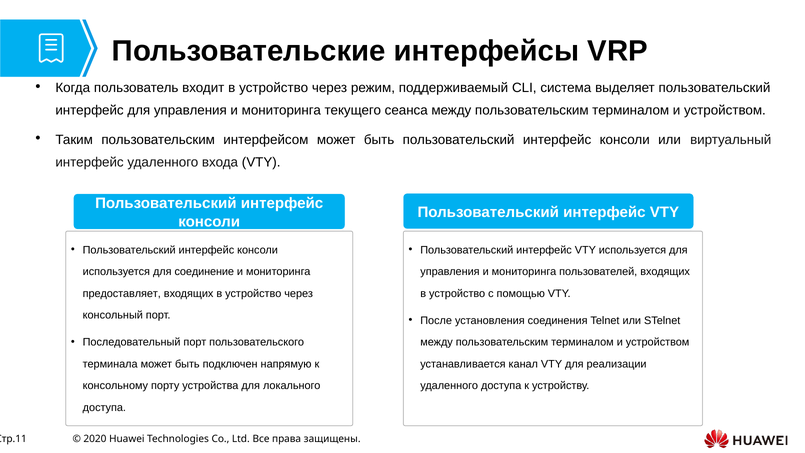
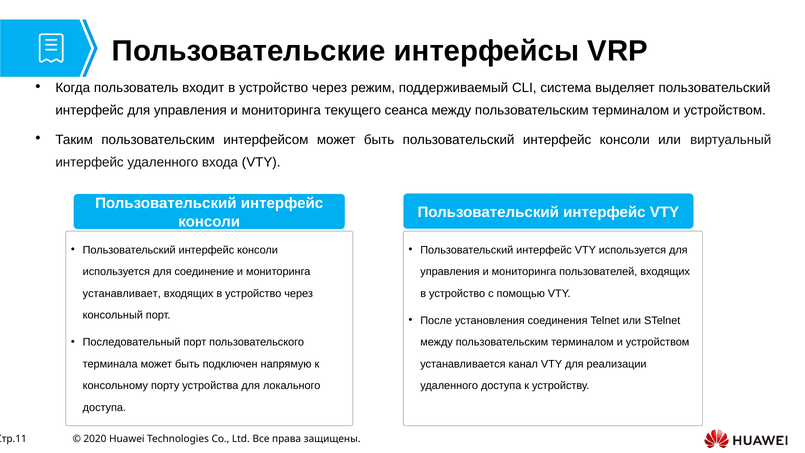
предоставляет: предоставляет -> устанавливает
